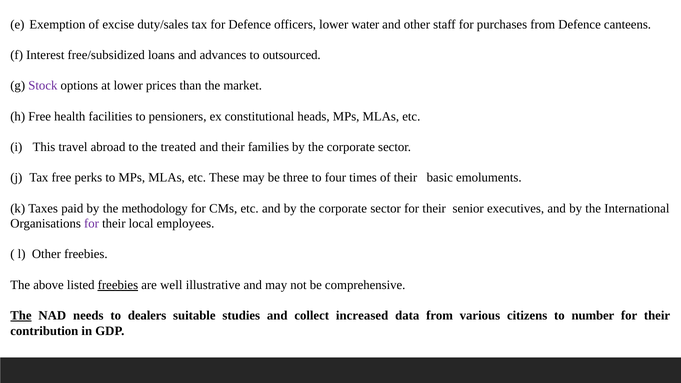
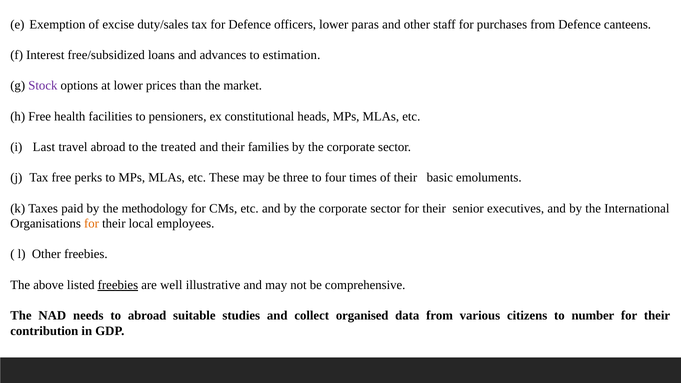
water: water -> paras
outsourced: outsourced -> estimation
This: This -> Last
for at (91, 224) colour: purple -> orange
The at (21, 316) underline: present -> none
to dealers: dealers -> abroad
increased: increased -> organised
